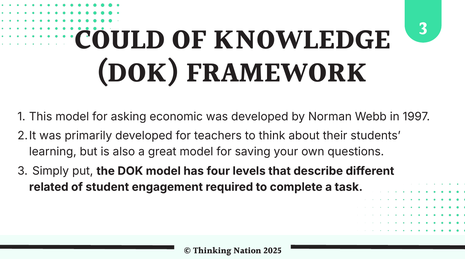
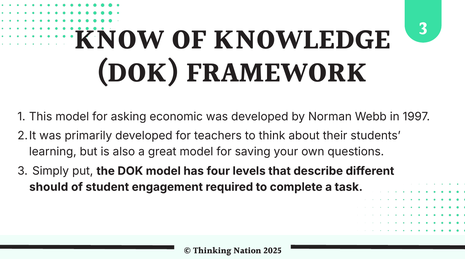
COULD: COULD -> KNOW
related: related -> should
